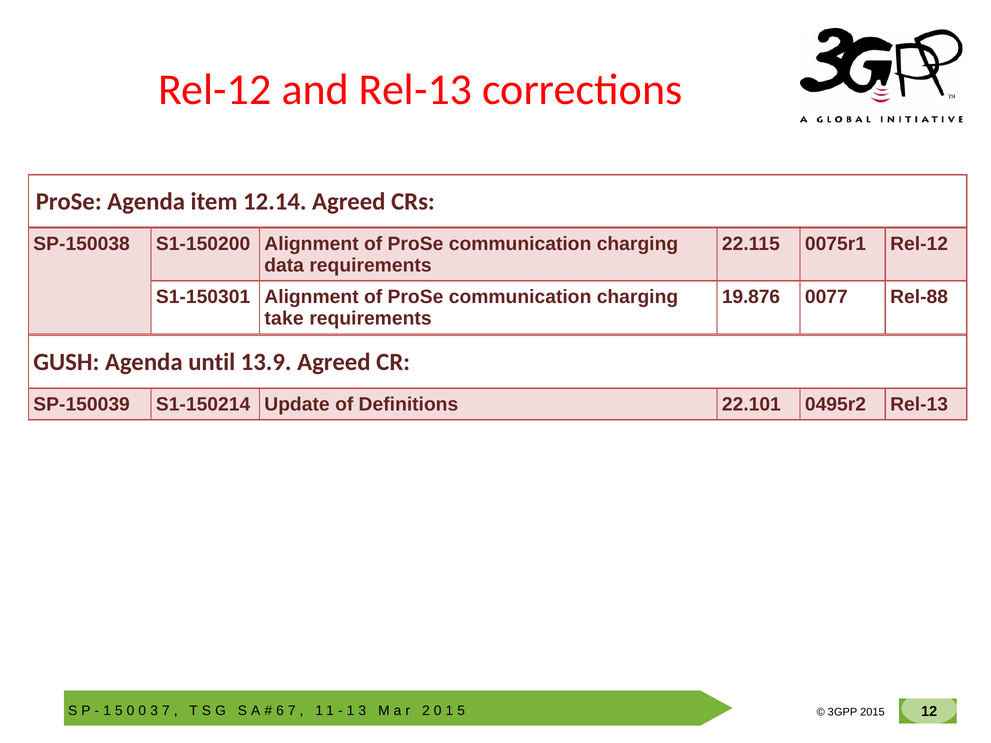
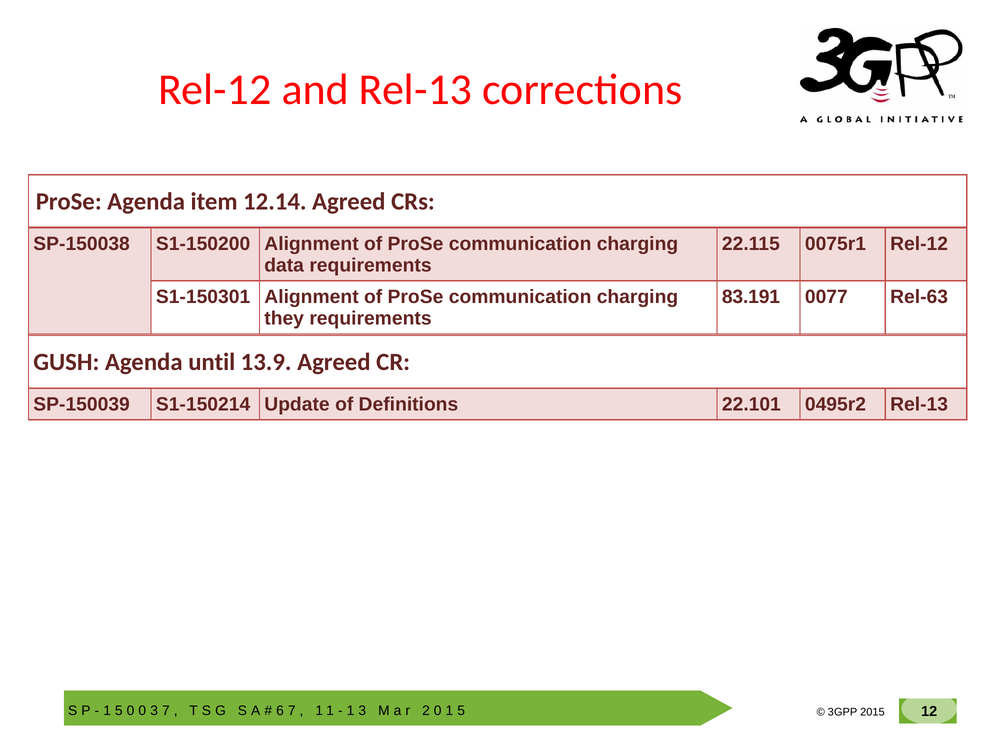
19.876: 19.876 -> 83.191
Rel-88: Rel-88 -> Rel-63
take: take -> they
